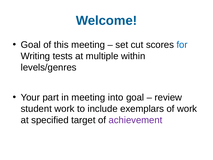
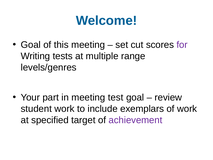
for colour: blue -> purple
within: within -> range
into: into -> test
